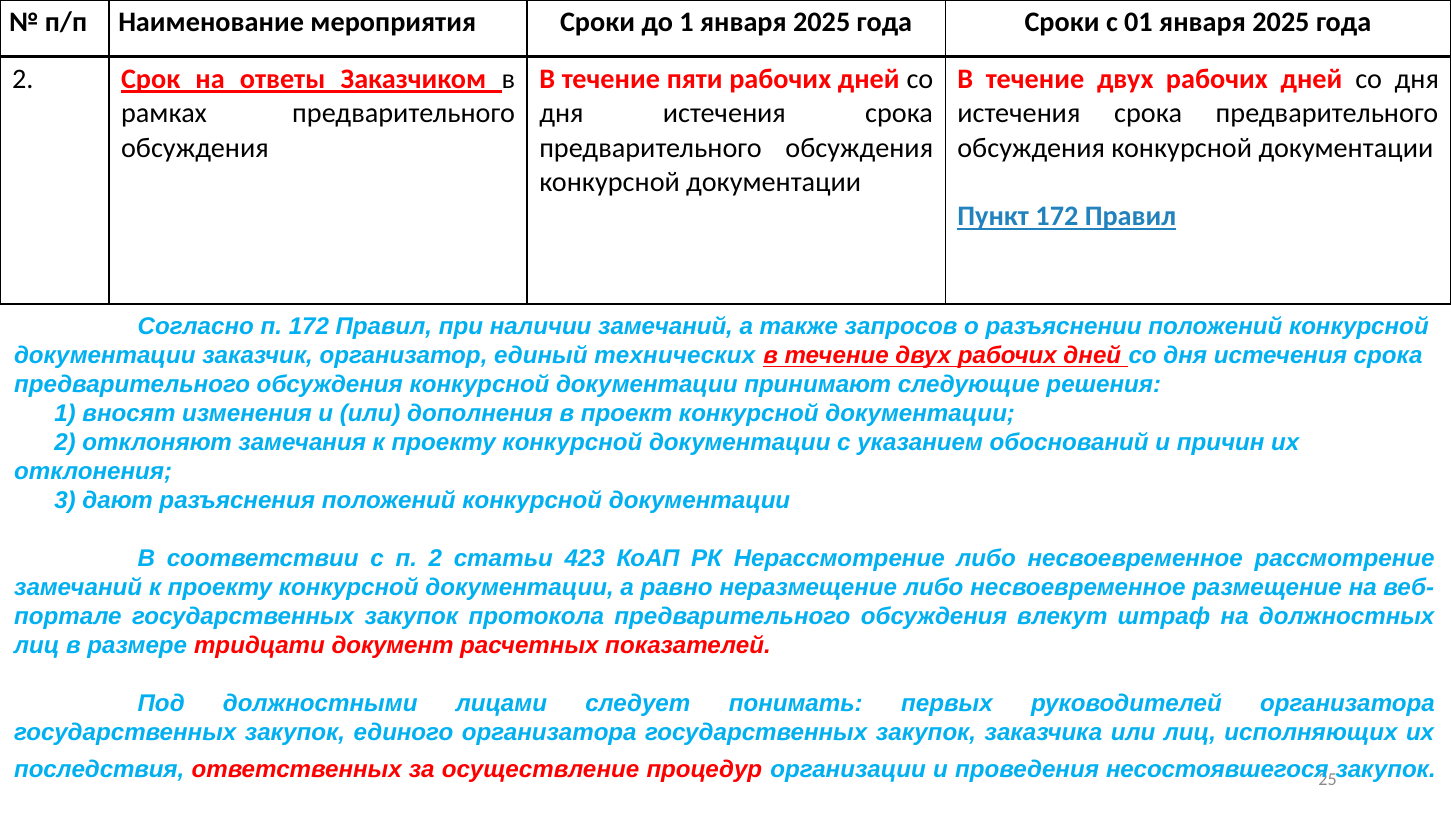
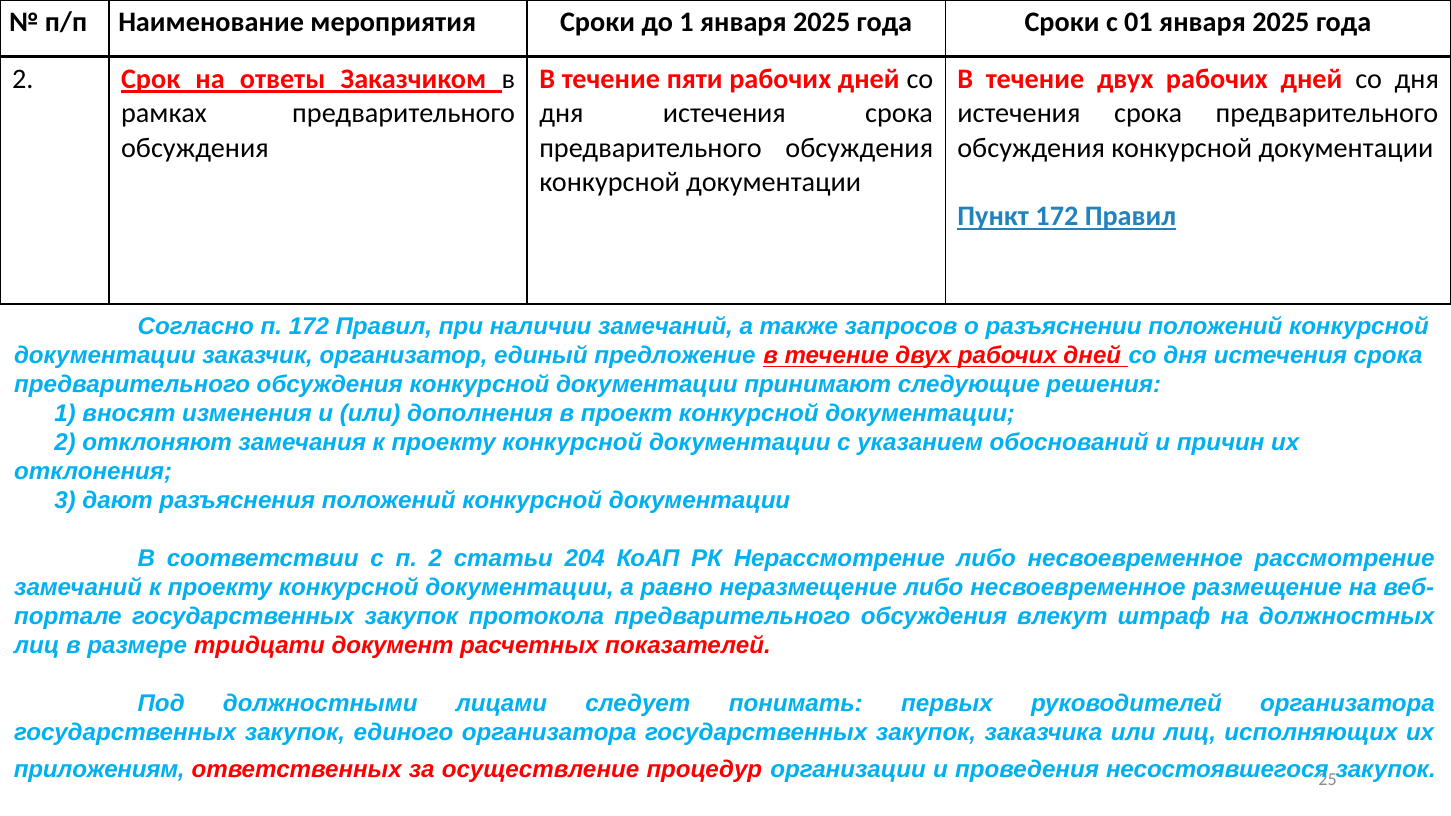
технических: технических -> предложение
423: 423 -> 204
последствия: последствия -> приложениям
